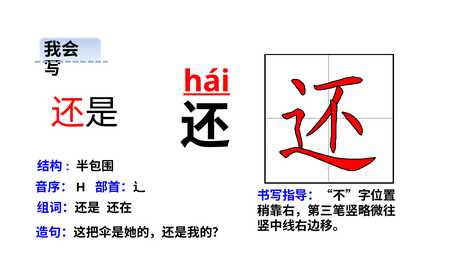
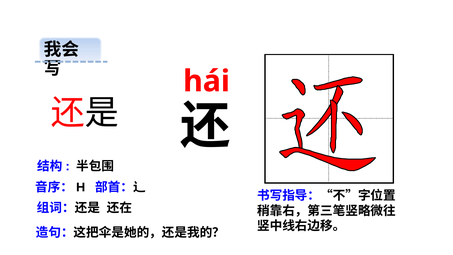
hái underline: present -> none
